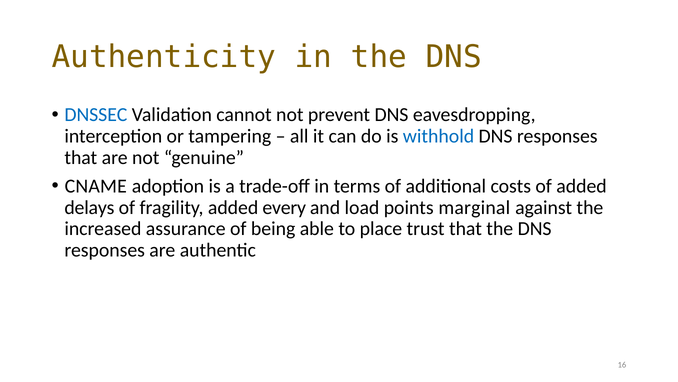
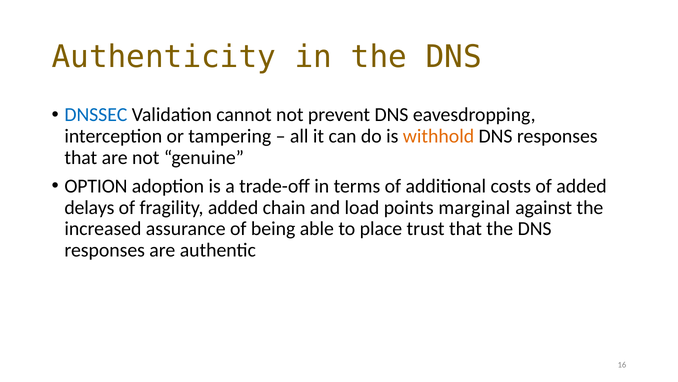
withhold colour: blue -> orange
CNAME: CNAME -> OPTION
every: every -> chain
